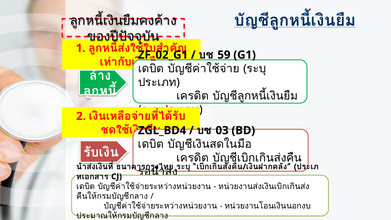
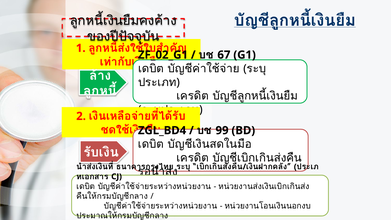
59: 59 -> 67
03: 03 -> 99
